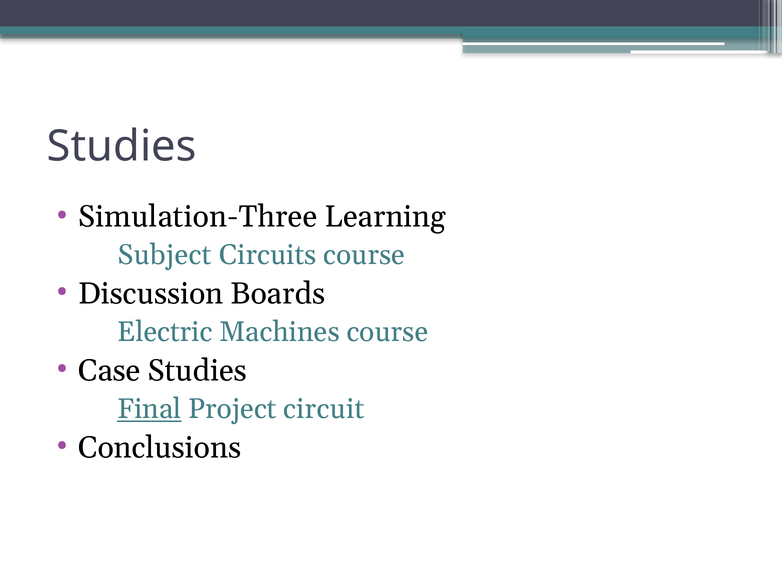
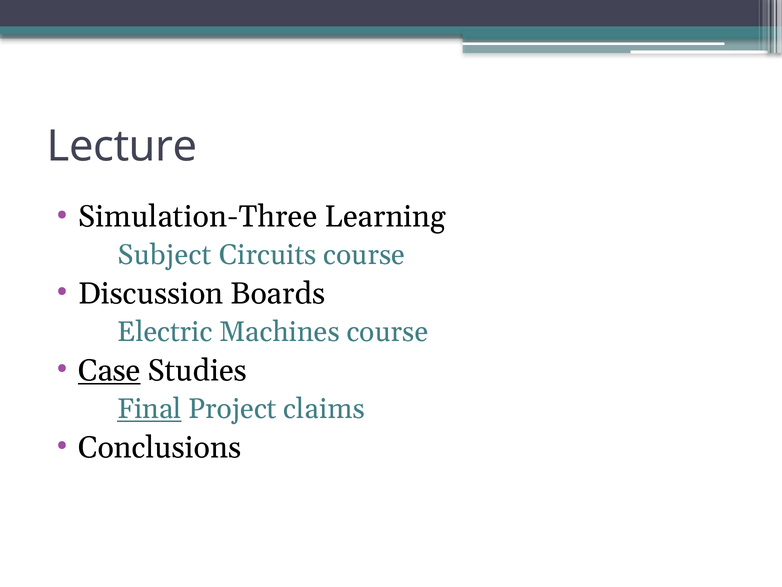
Studies at (122, 146): Studies -> Lecture
Case underline: none -> present
circuit: circuit -> claims
